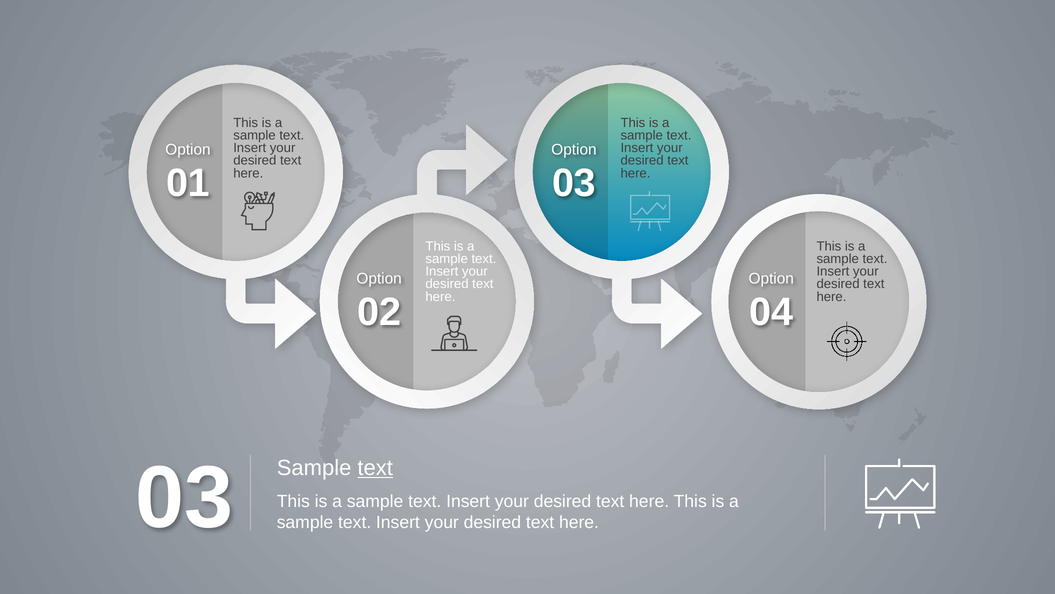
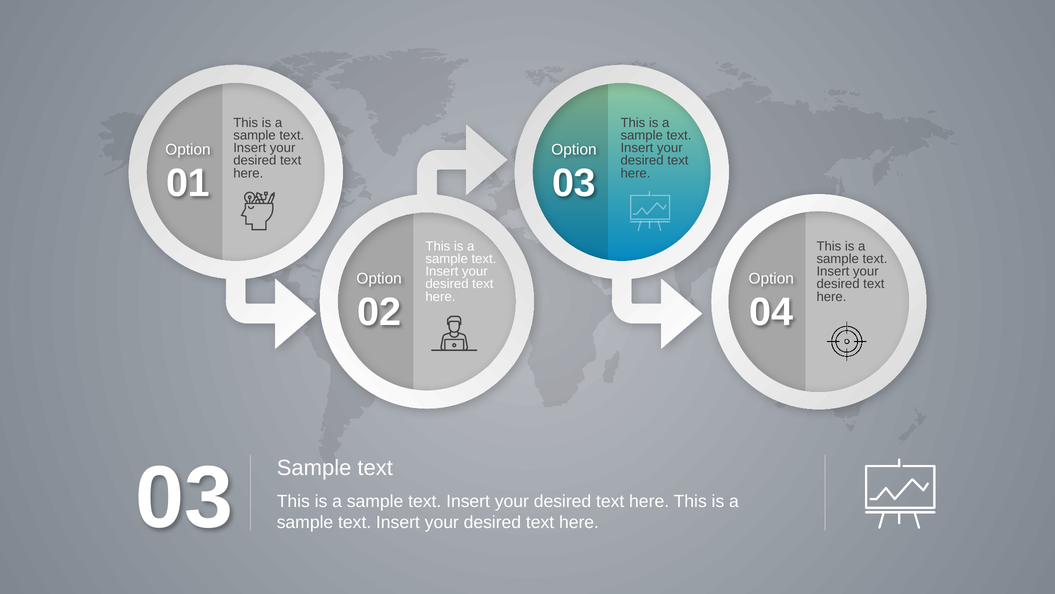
text at (375, 468) underline: present -> none
